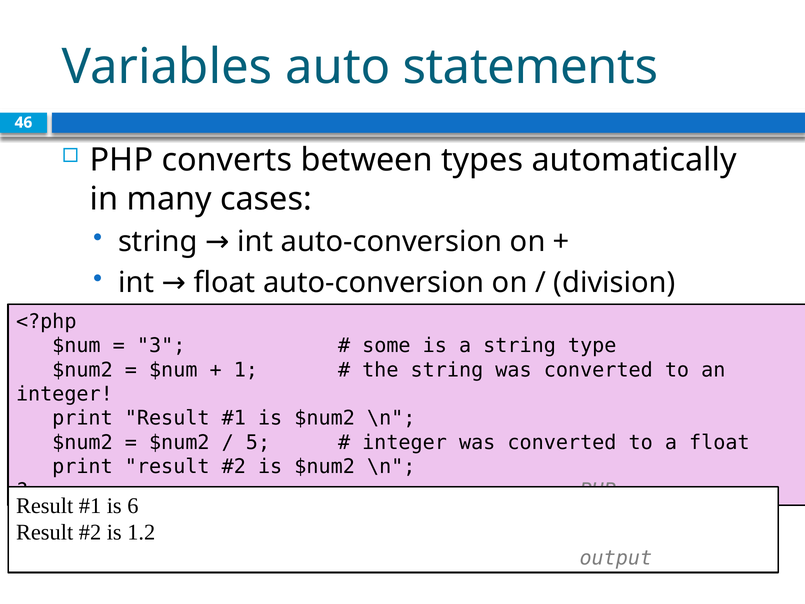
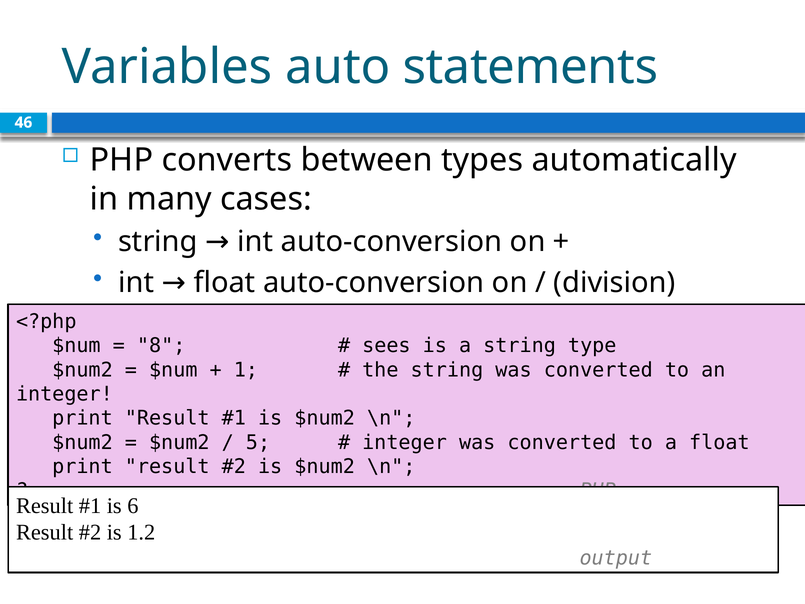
3: 3 -> 8
some: some -> sees
